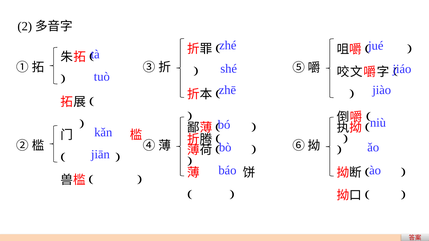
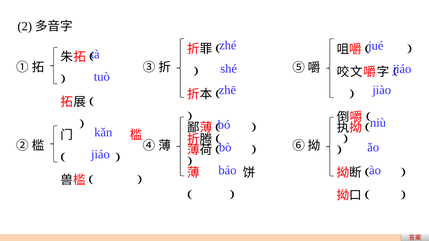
jiān at (100, 155): jiān -> jiáo
